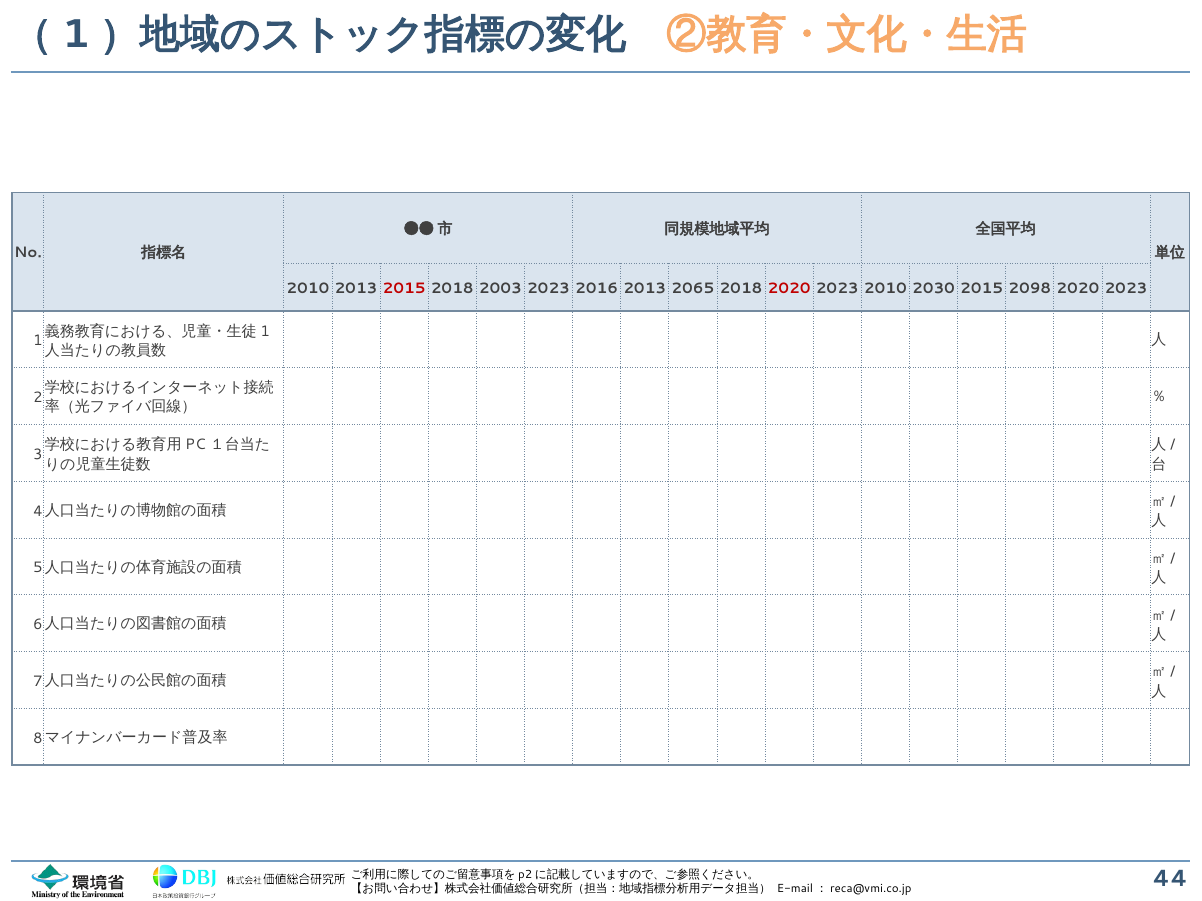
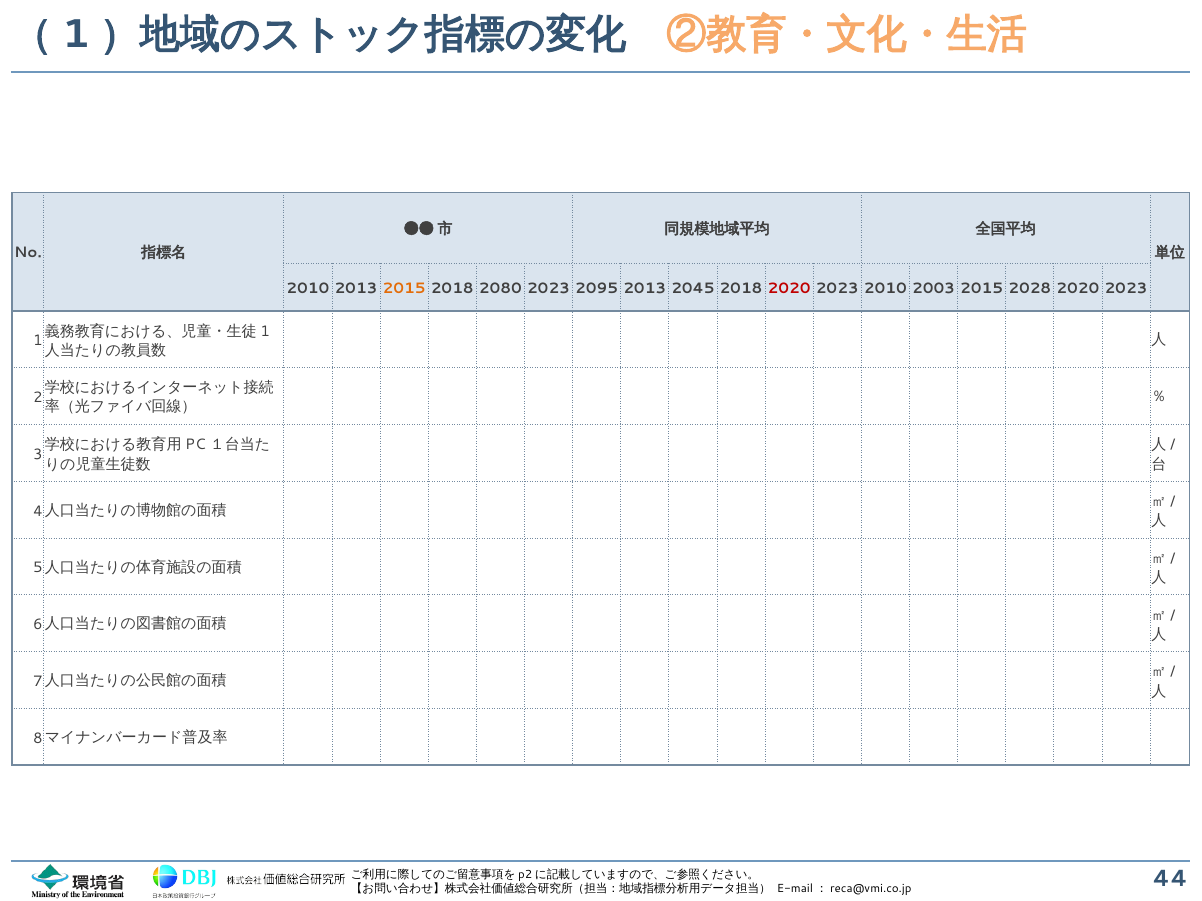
2015 at (404, 289) colour: red -> orange
2003: 2003 -> 2080
2016: 2016 -> 2095
2065: 2065 -> 2045
2030: 2030 -> 2003
2098: 2098 -> 2028
